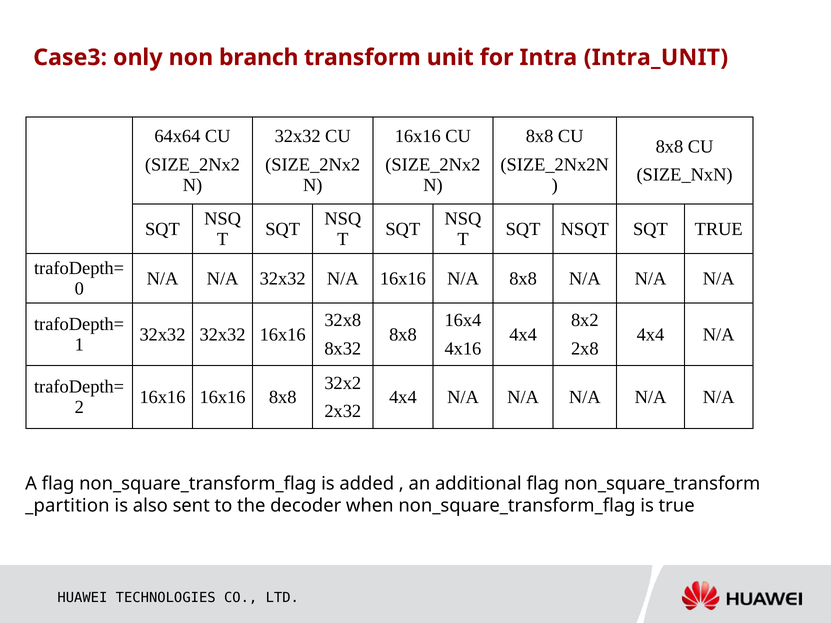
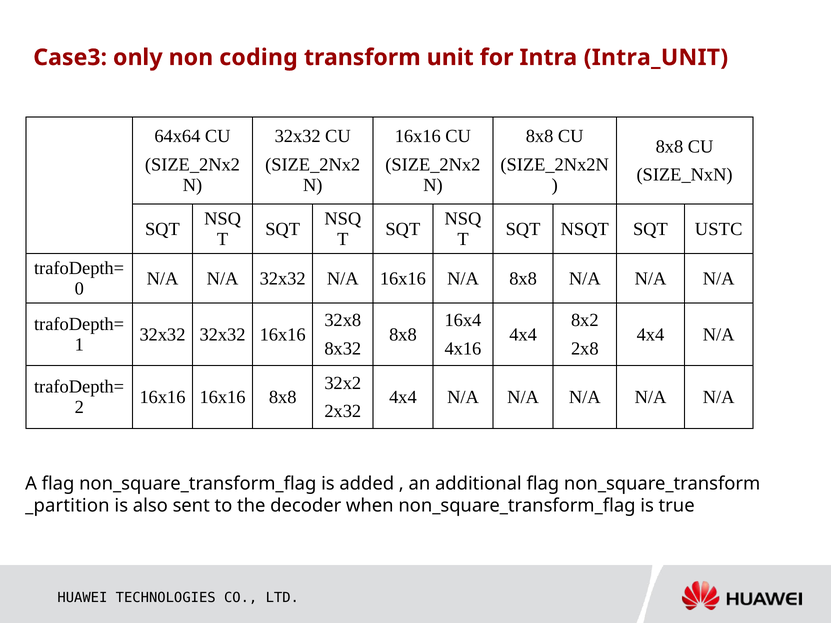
branch: branch -> coding
SQT TRUE: TRUE -> USTC
